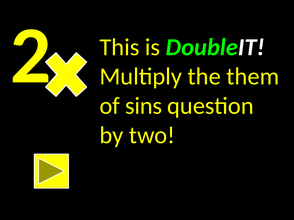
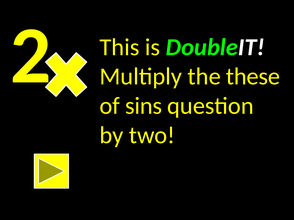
them: them -> these
